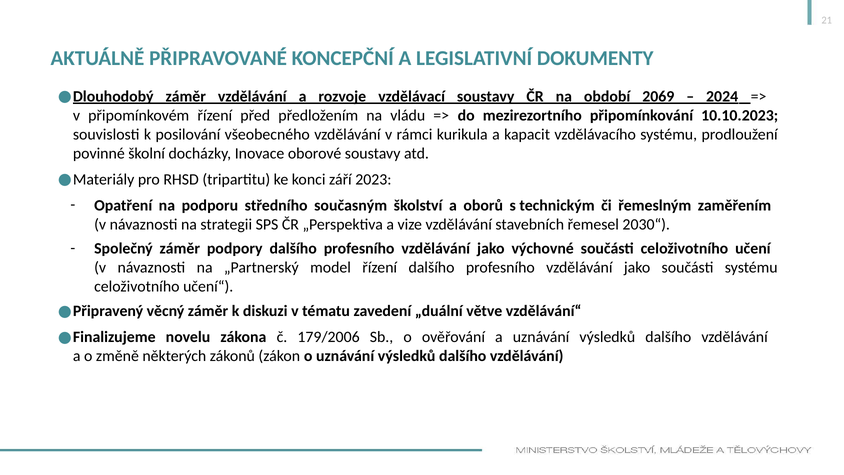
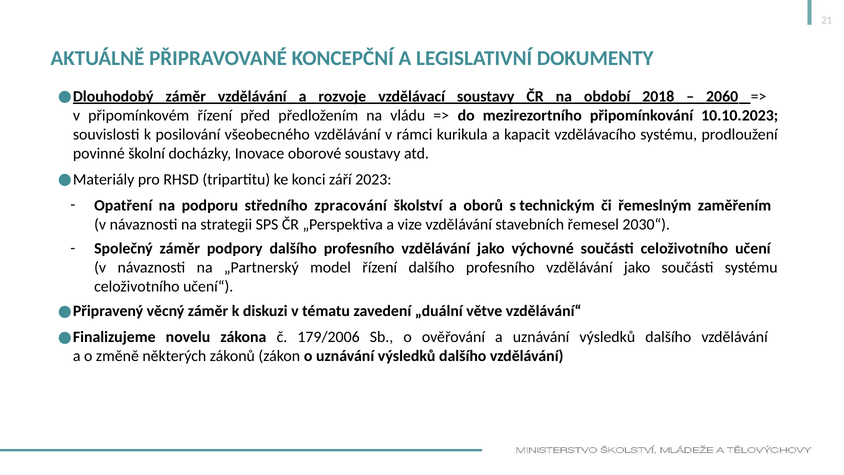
2069: 2069 -> 2018
2024: 2024 -> 2060
současným: současným -> zpracování
